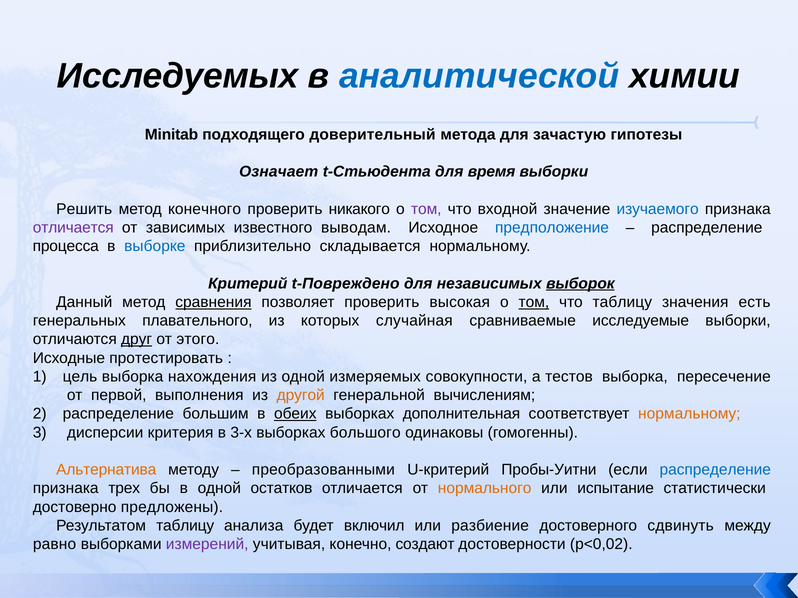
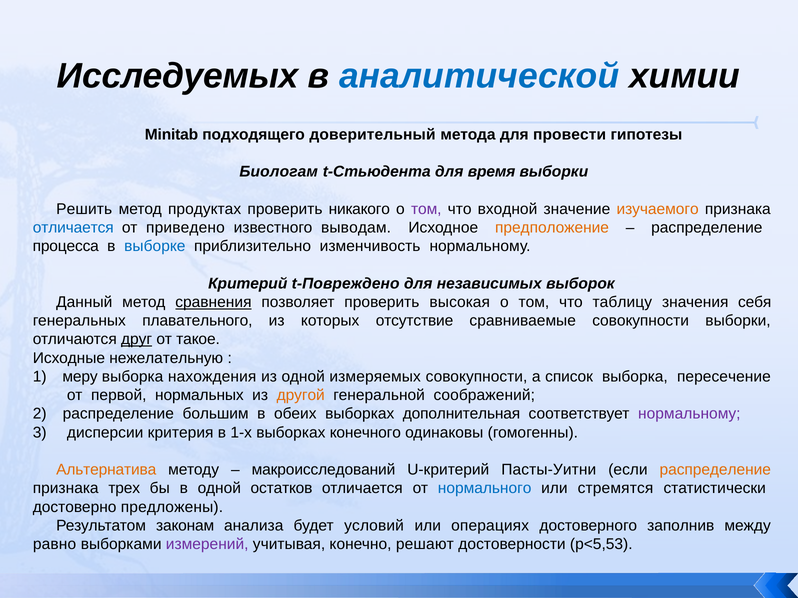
зачастую: зачастую -> провести
Означает: Означает -> Биологам
конечного: конечного -> продуктах
изучаемого colour: blue -> orange
отличается at (73, 228) colour: purple -> blue
зависимых: зависимых -> приведено
предположение colour: blue -> orange
складывается: складывается -> изменчивость
выборок underline: present -> none
том at (534, 302) underline: present -> none
есть: есть -> себя
случайная: случайная -> отсутствие
сравниваемые исследуемые: исследуемые -> совокупности
этого: этого -> такое
протестировать: протестировать -> нежелательную
цель: цель -> меру
тестов: тестов -> список
выполнения: выполнения -> нормальных
вычислениям: вычислениям -> соображений
обеих underline: present -> none
нормальному at (689, 414) colour: orange -> purple
3-х: 3-х -> 1-х
большого: большого -> конечного
преобразованными: преобразованными -> макроисследований
Пробы-Уитни: Пробы-Уитни -> Пасты-Уитни
распределение at (715, 470) colour: blue -> orange
нормального colour: orange -> blue
испытание: испытание -> стремятся
Результатом таблицу: таблицу -> законам
включил: включил -> условий
разбиение: разбиение -> операциях
сдвинуть: сдвинуть -> заполнив
создают: создают -> решают
p<0,02: p<0,02 -> p<5,53
